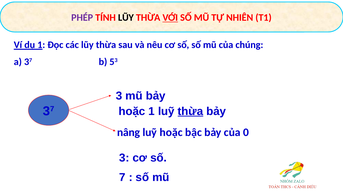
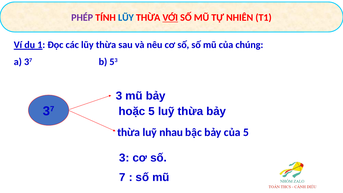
LŨY at (126, 18) colour: black -> blue
hoặc 1: 1 -> 5
thừa at (190, 111) underline: present -> none
nâng at (129, 132): nâng -> thừa
luỹ hoặc: hoặc -> nhau
của 0: 0 -> 5
